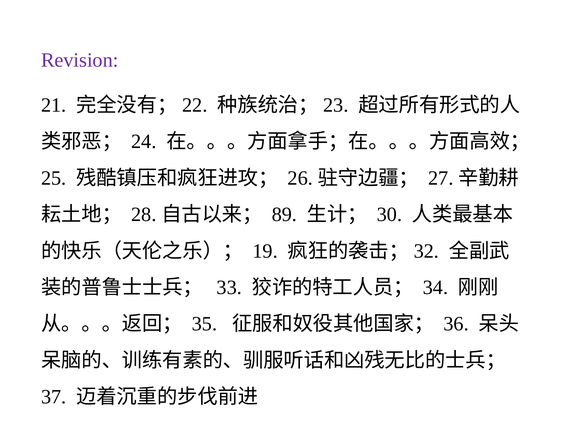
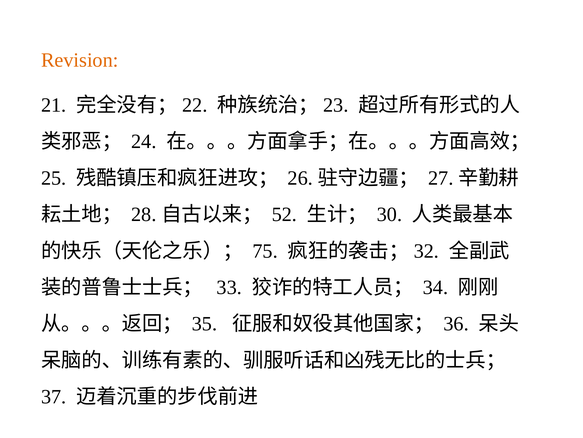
Revision colour: purple -> orange
89: 89 -> 52
19: 19 -> 75
